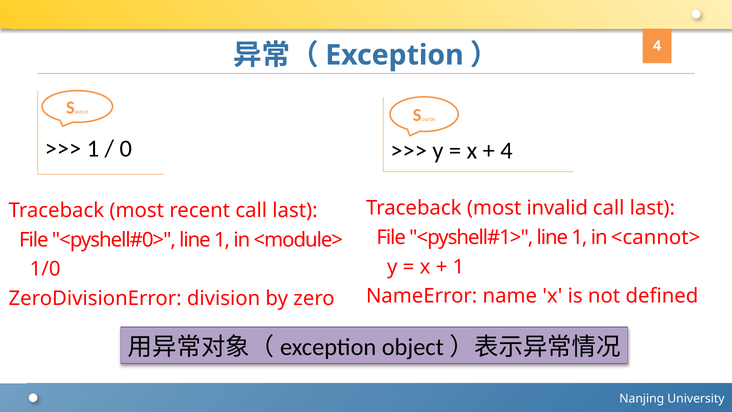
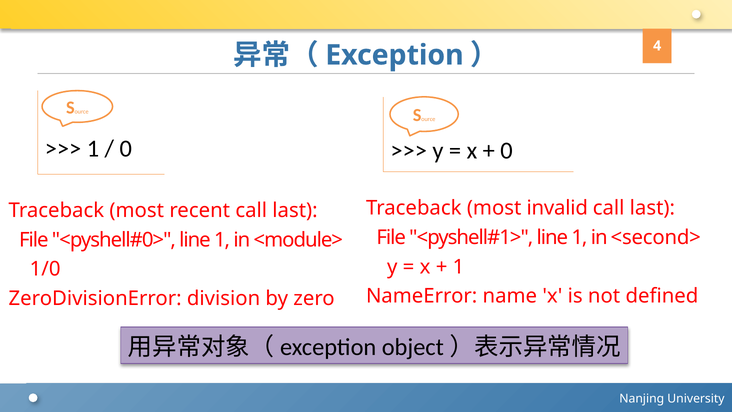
4 at (507, 151): 4 -> 0
<cannot>: <cannot> -> <second>
